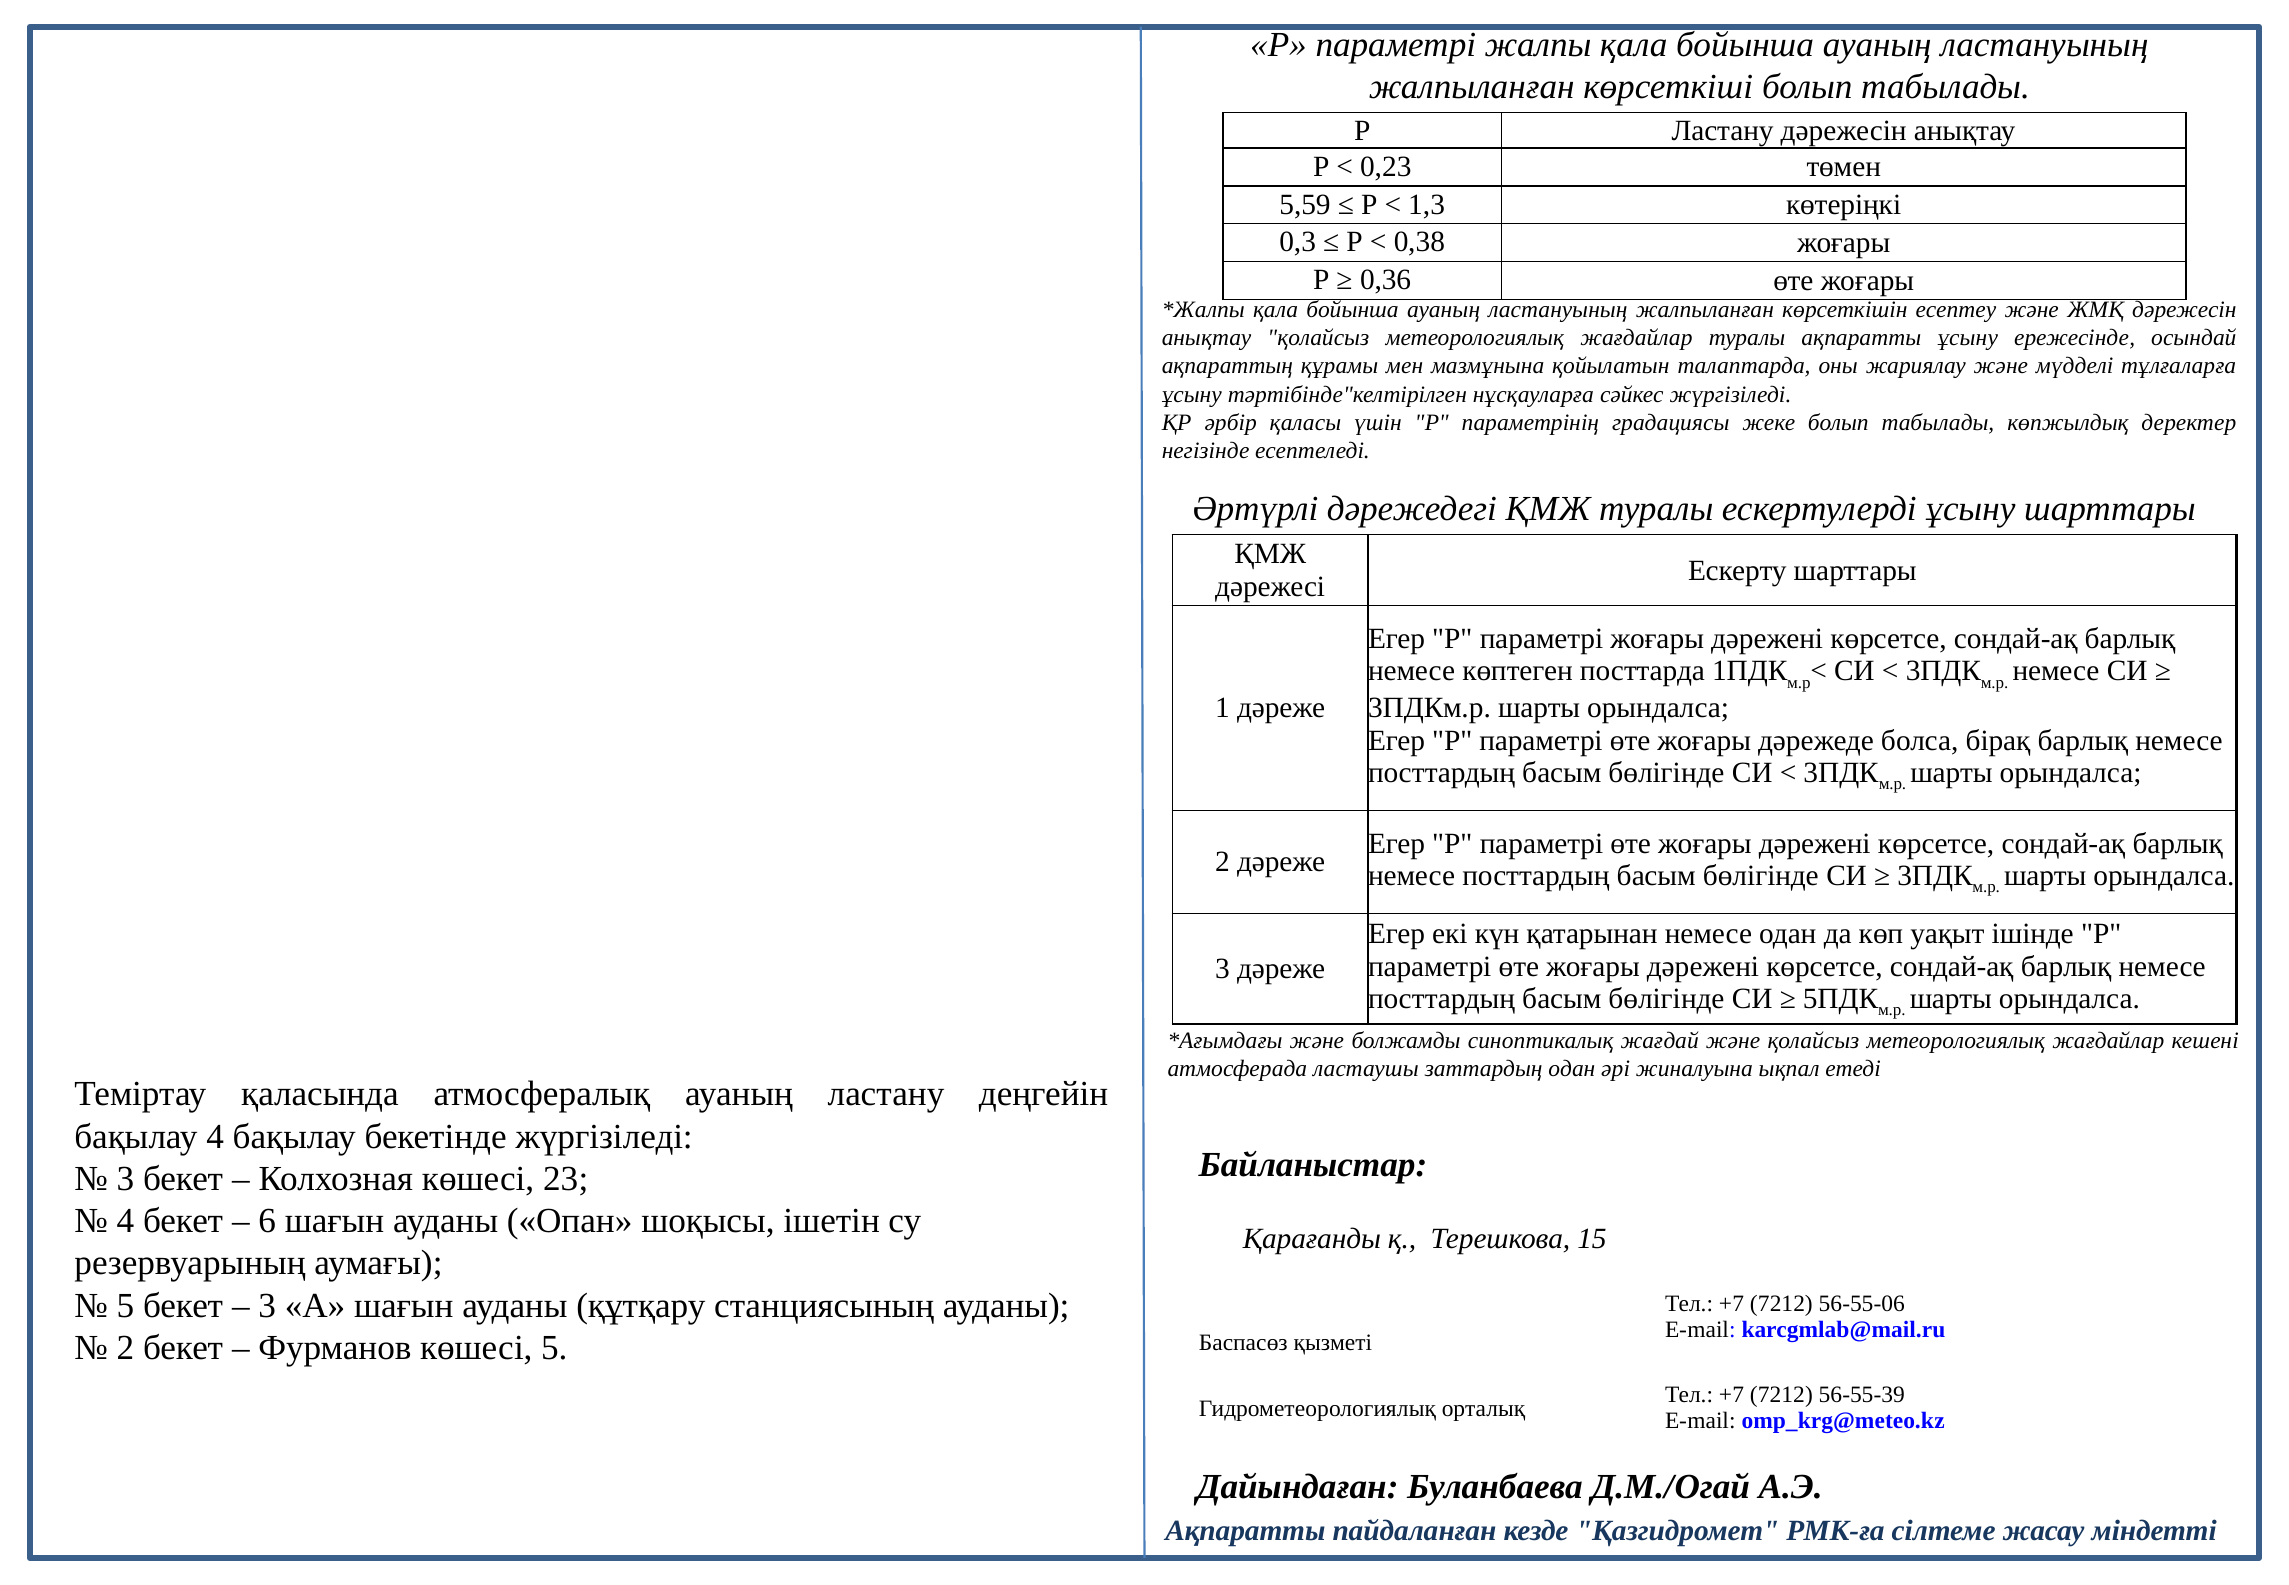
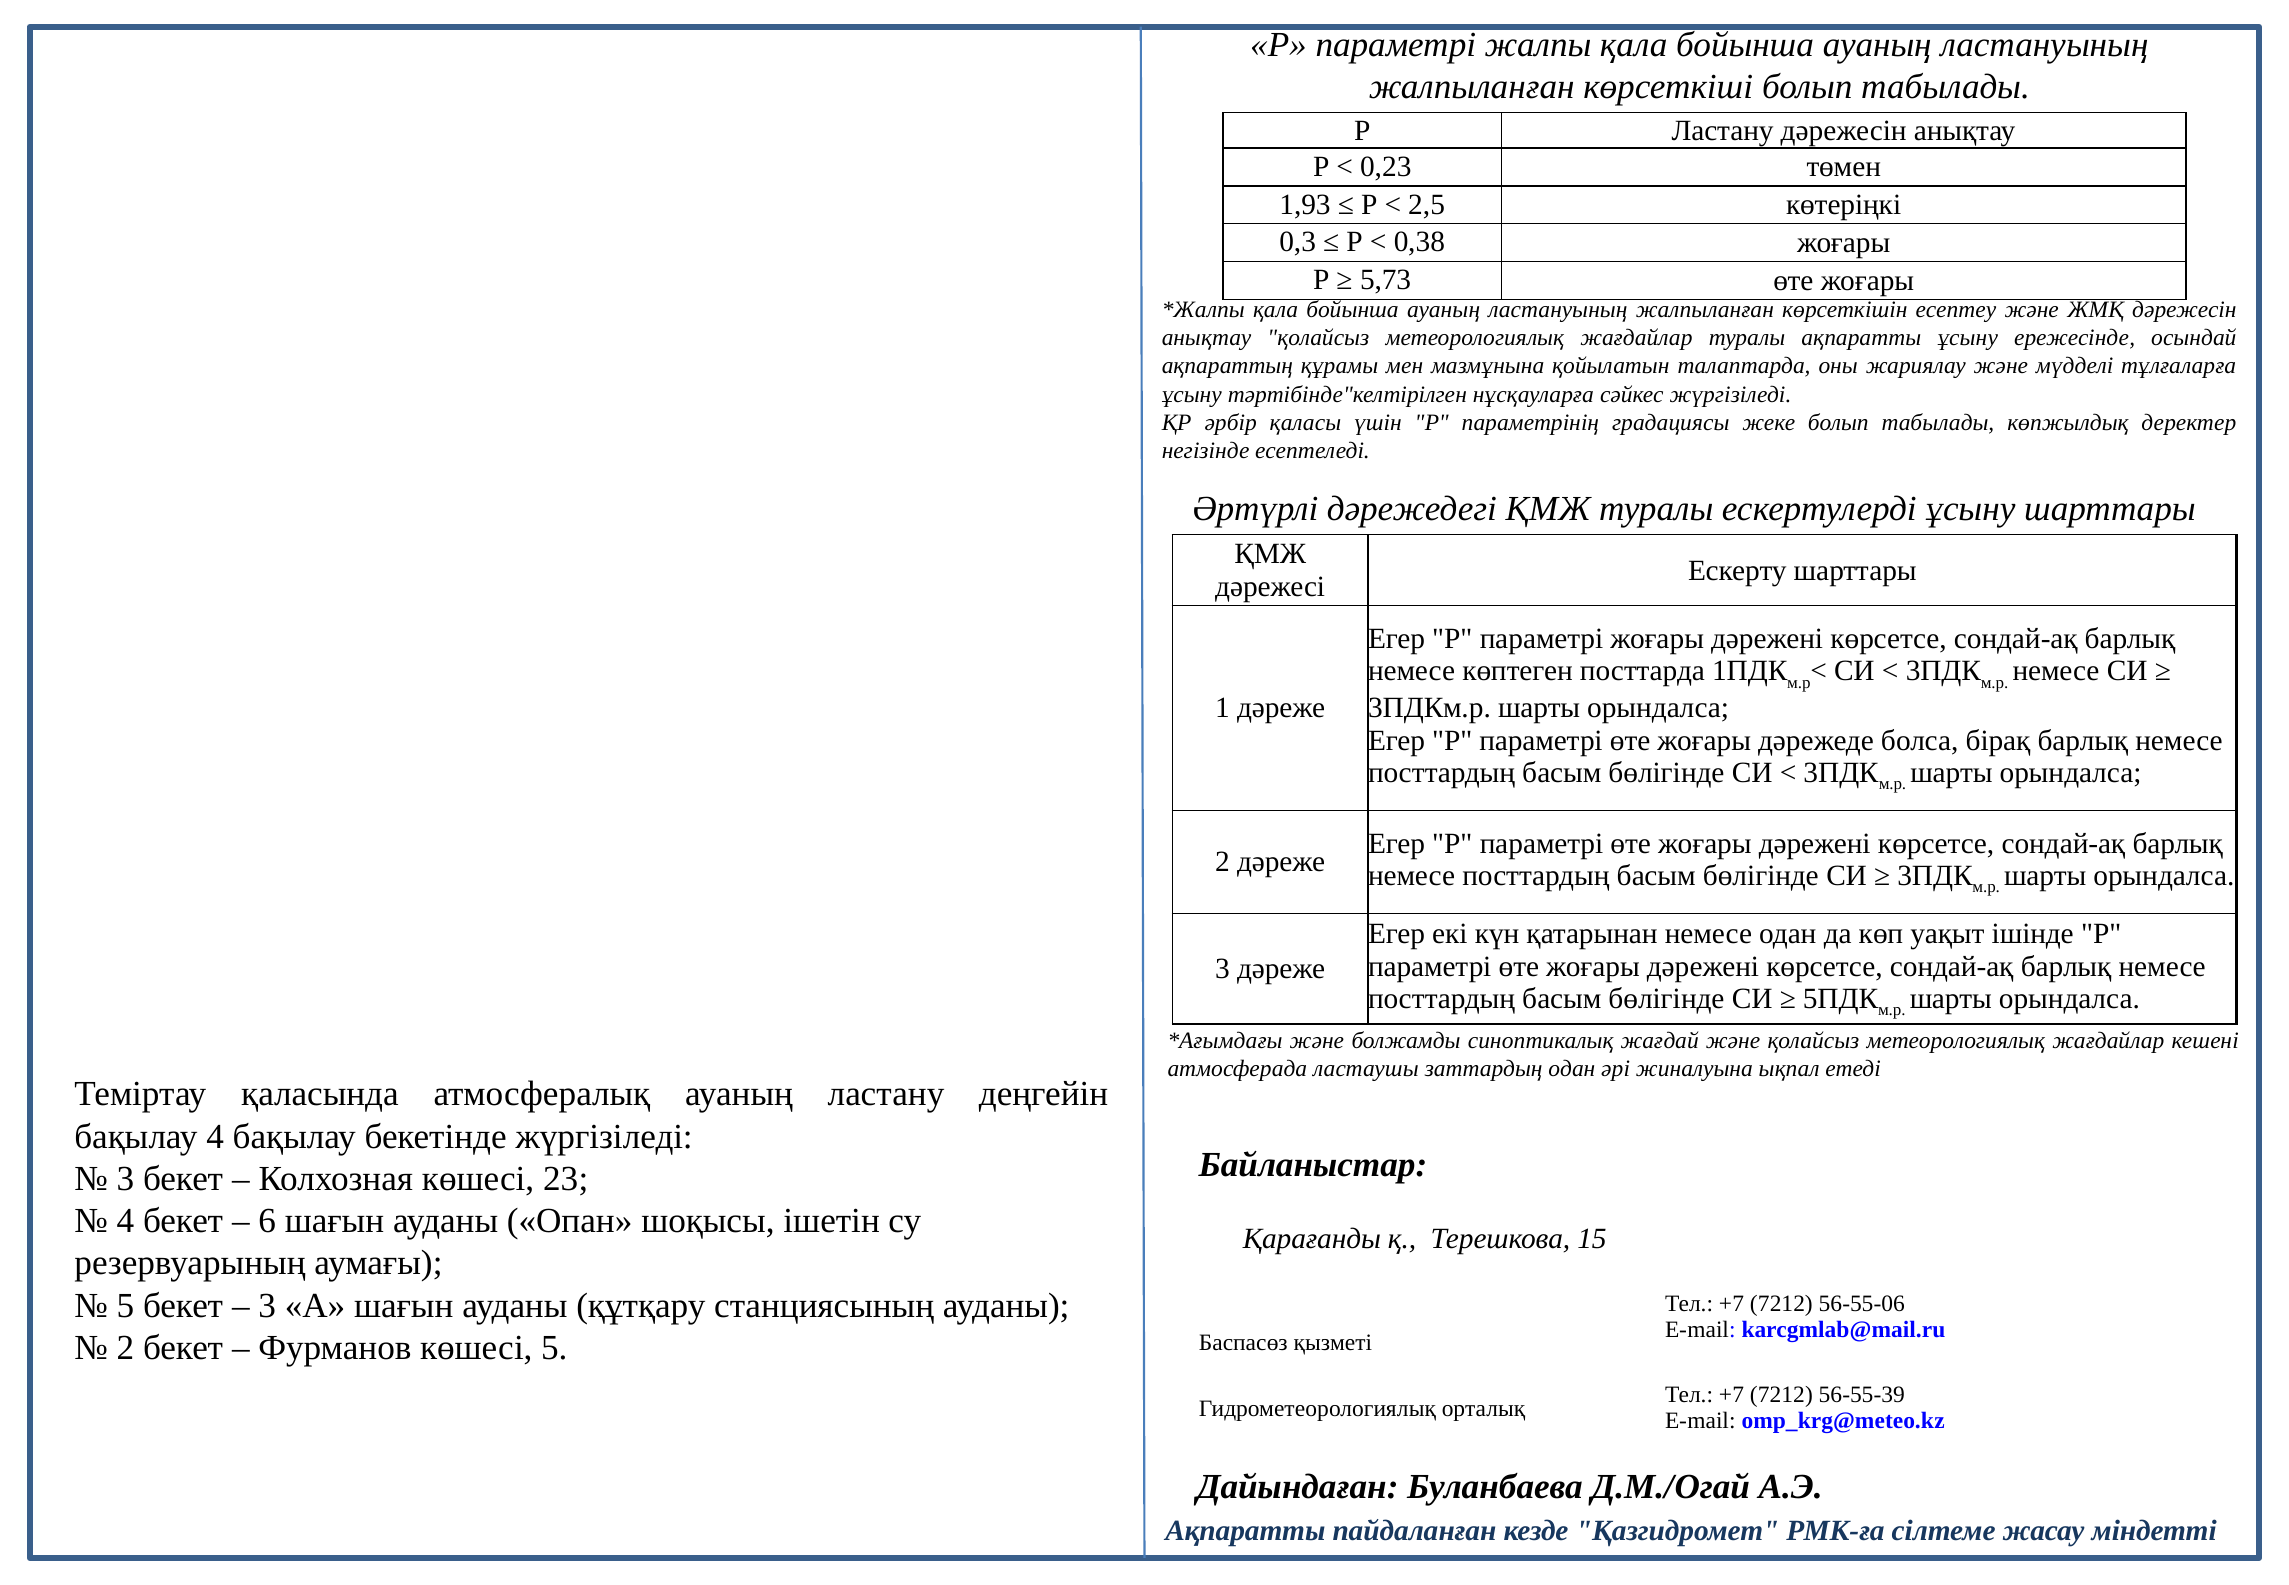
5,59: 5,59 -> 1,93
1,3: 1,3 -> 2,5
0,36: 0,36 -> 5,73
